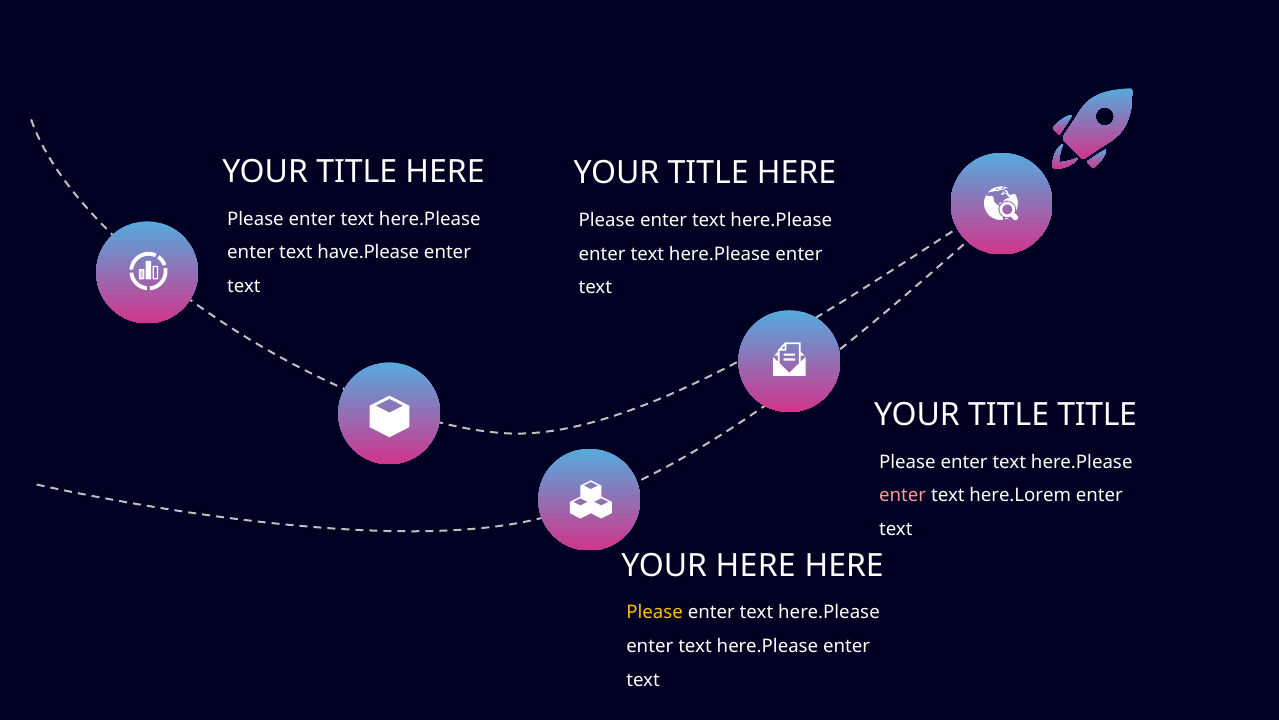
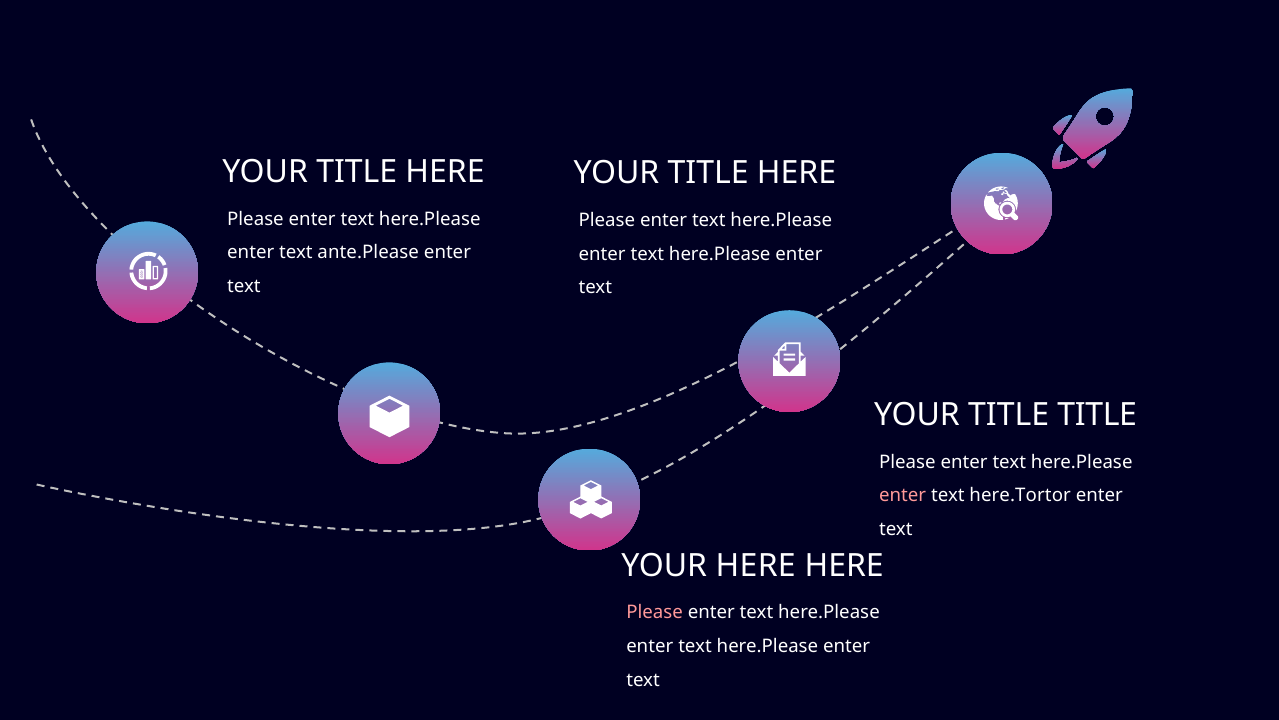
have.Please: have.Please -> ante.Please
here.Lorem: here.Lorem -> here.Tortor
Please at (655, 612) colour: yellow -> pink
